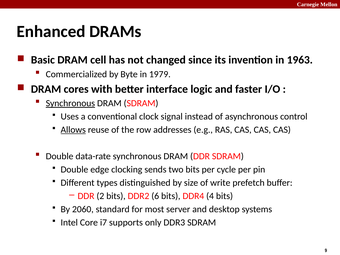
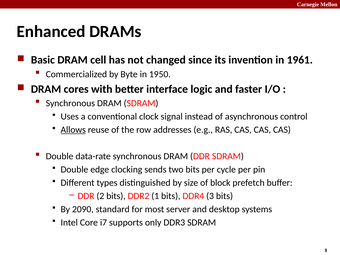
1963: 1963 -> 1961
1979: 1979 -> 1950
Synchronous at (70, 103) underline: present -> none
write: write -> block
6: 6 -> 1
4: 4 -> 3
2060: 2060 -> 2090
